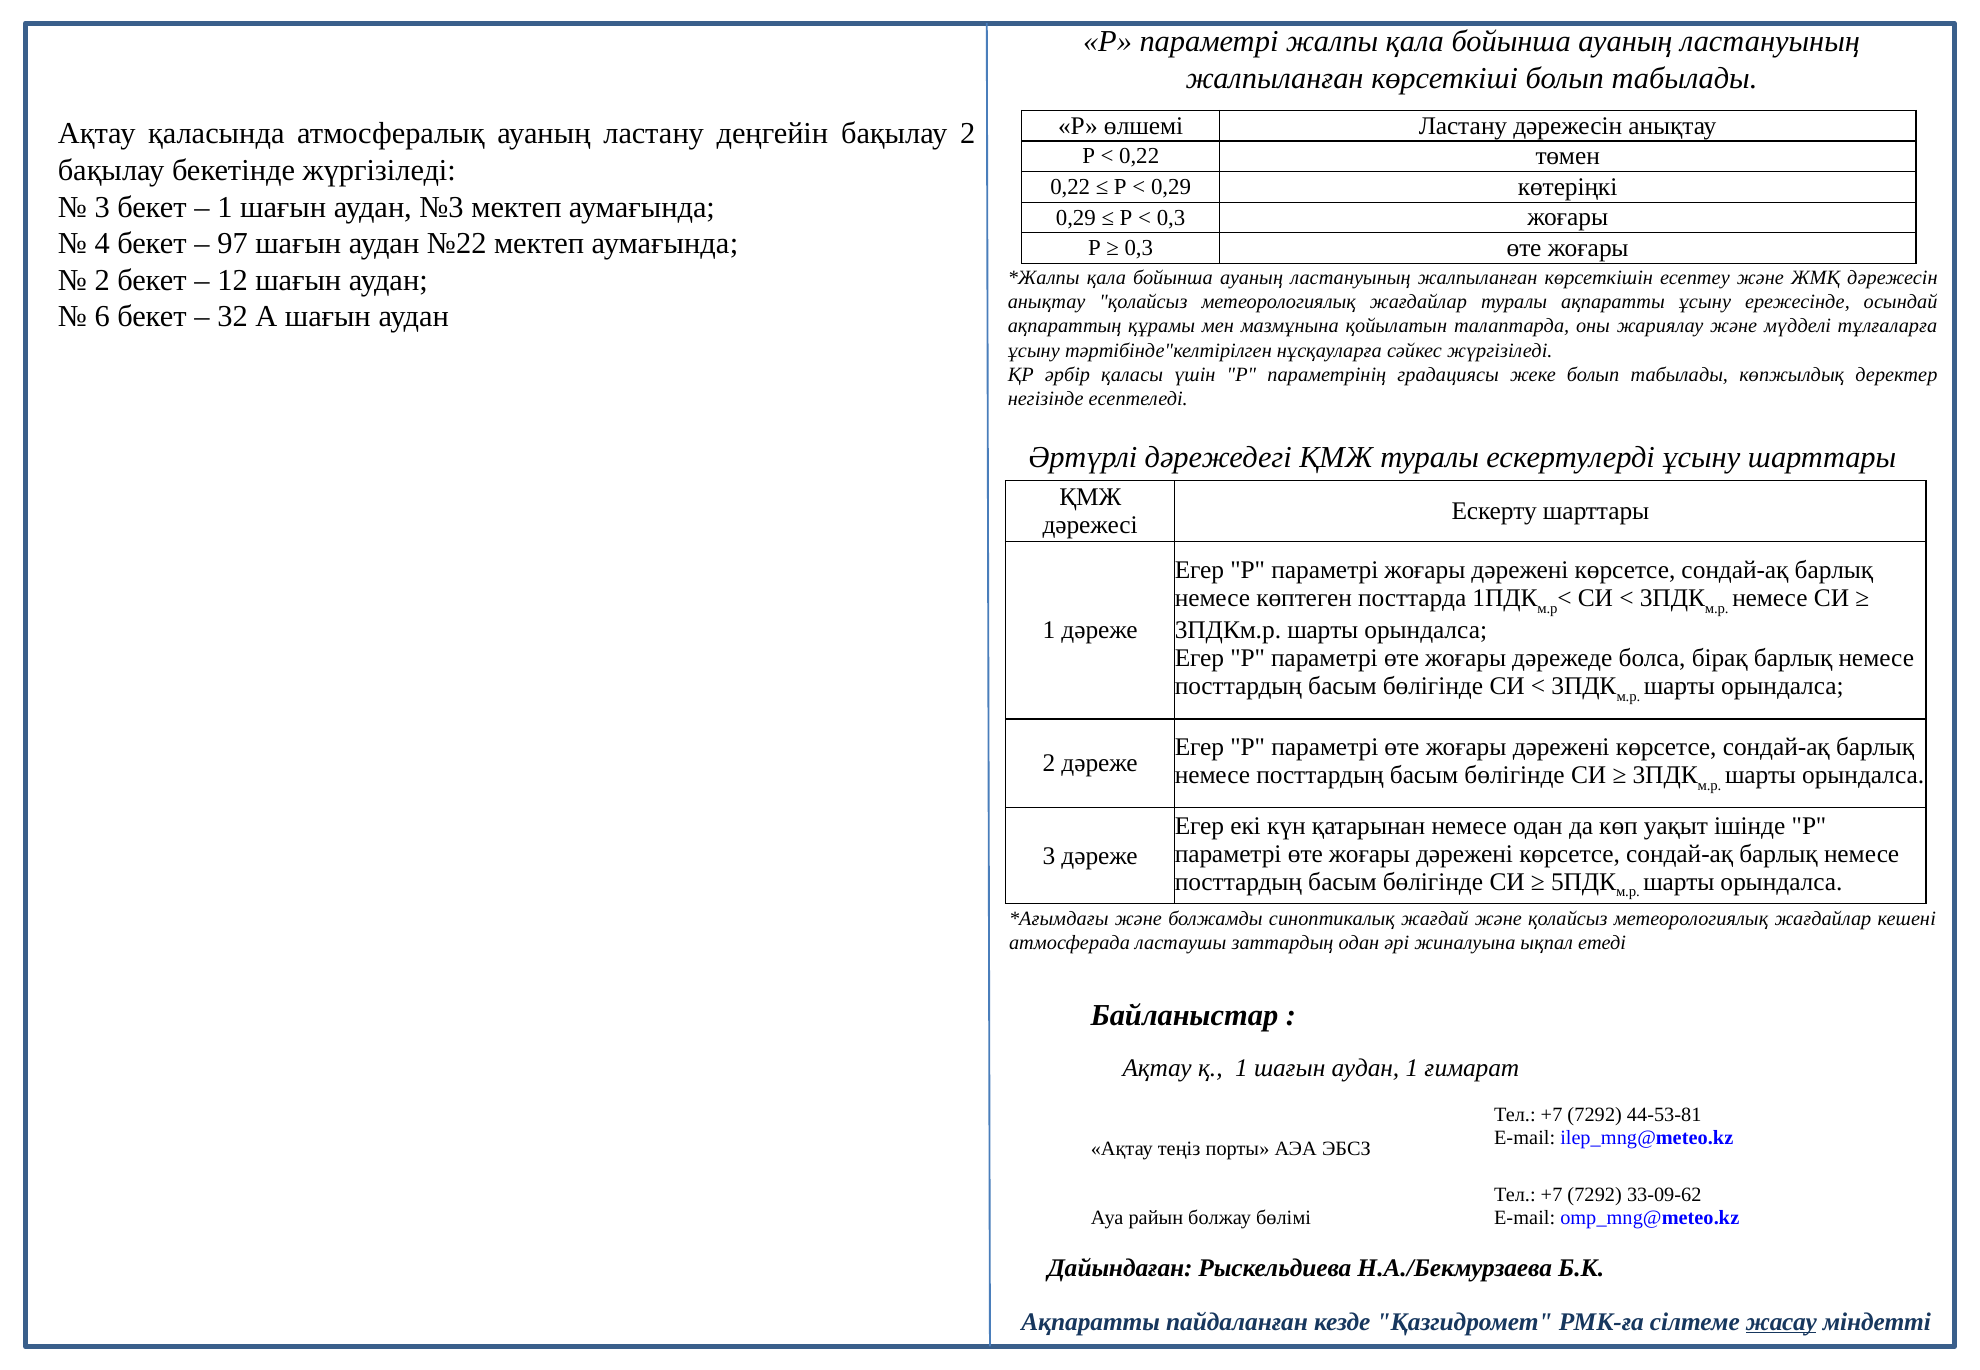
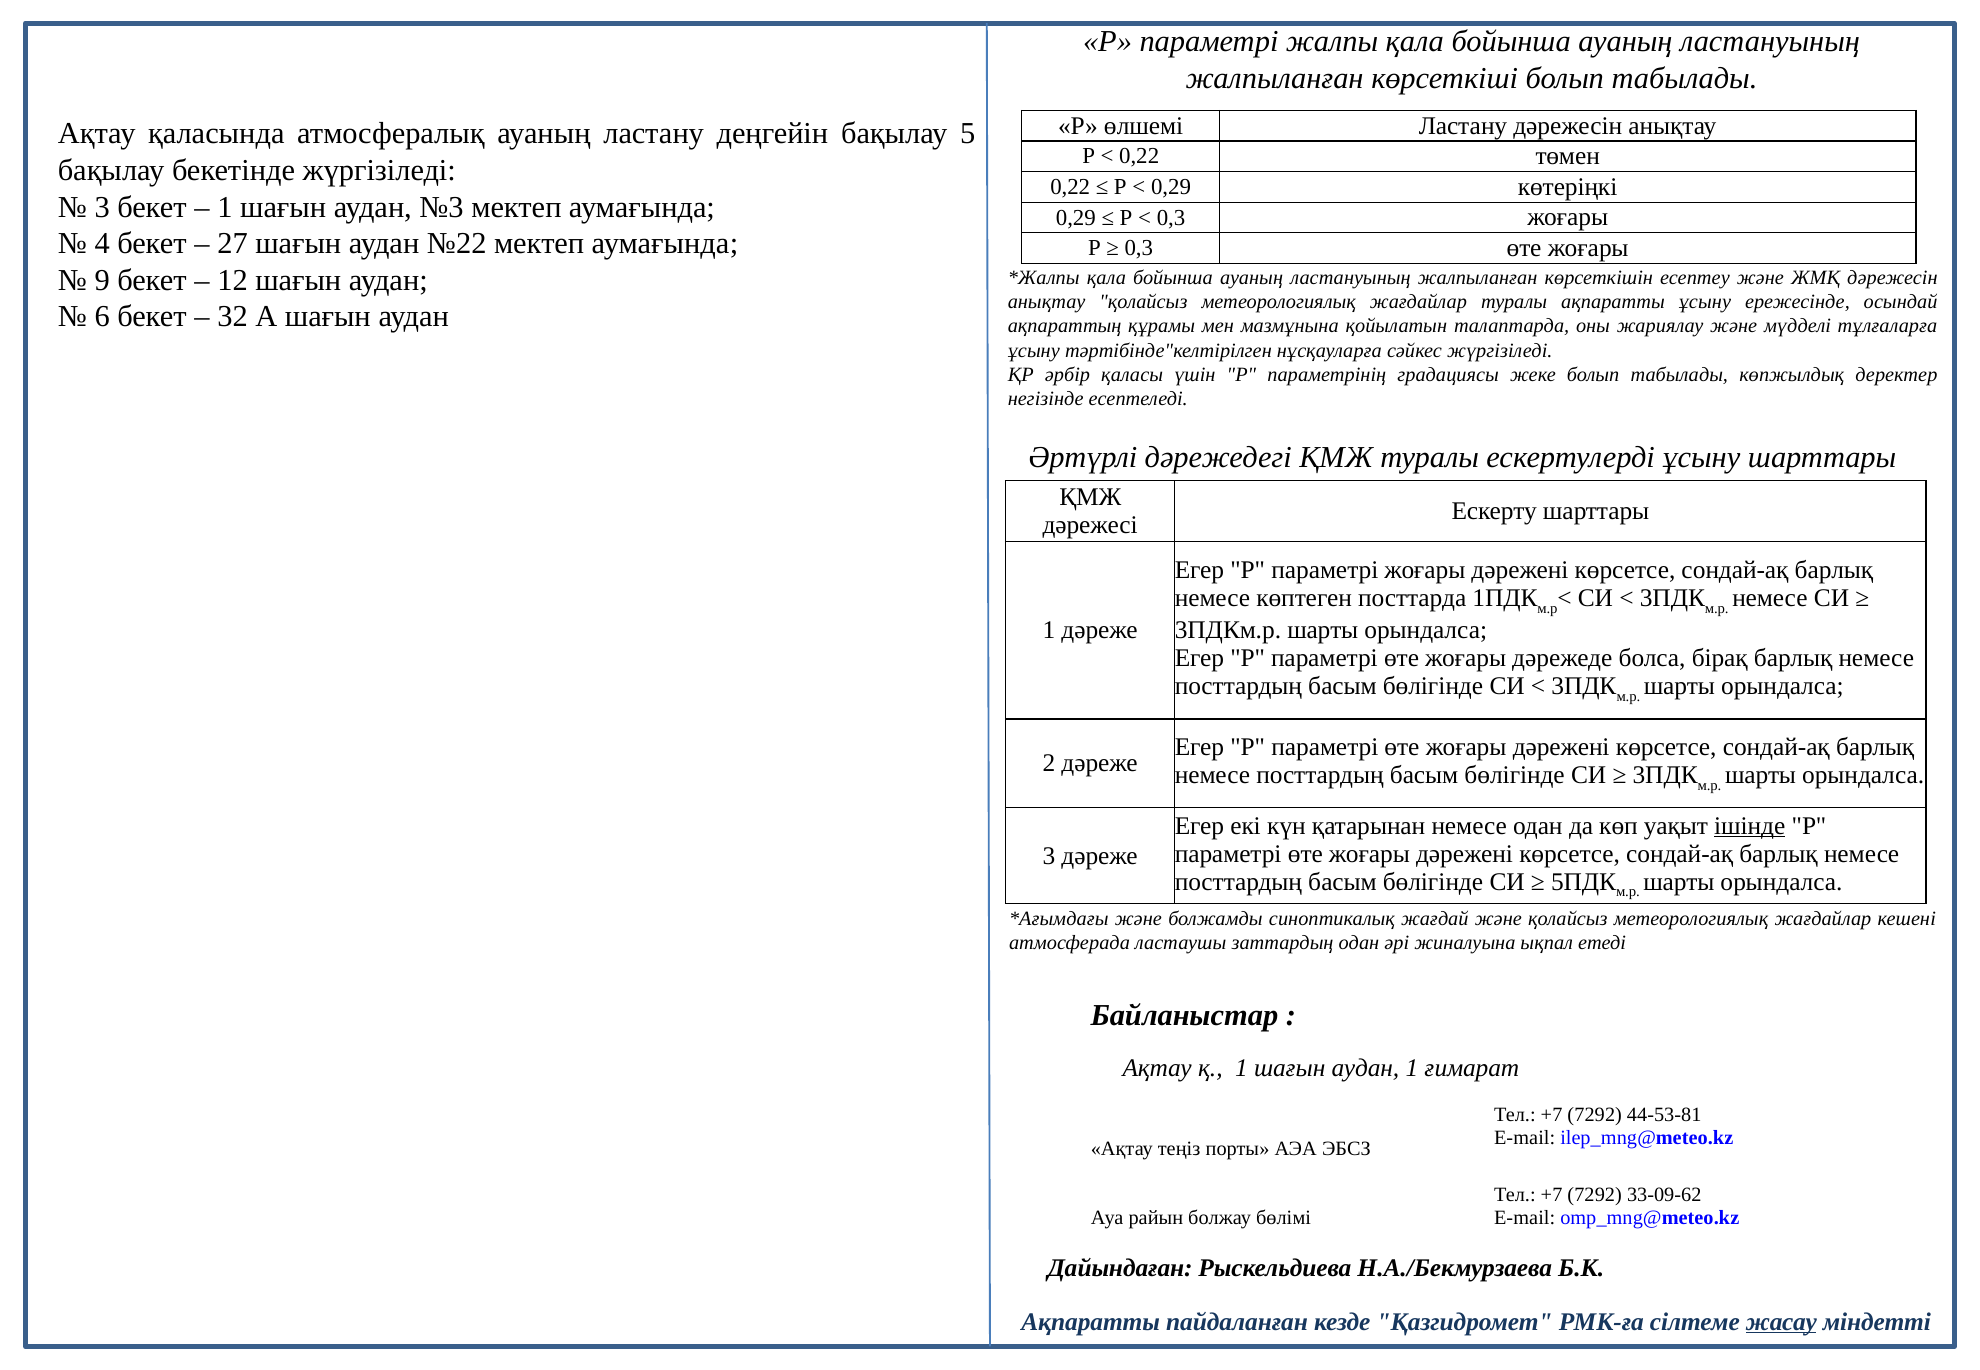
бақылау 2: 2 -> 5
97: 97 -> 27
2 at (102, 280): 2 -> 9
ішінде underline: none -> present
